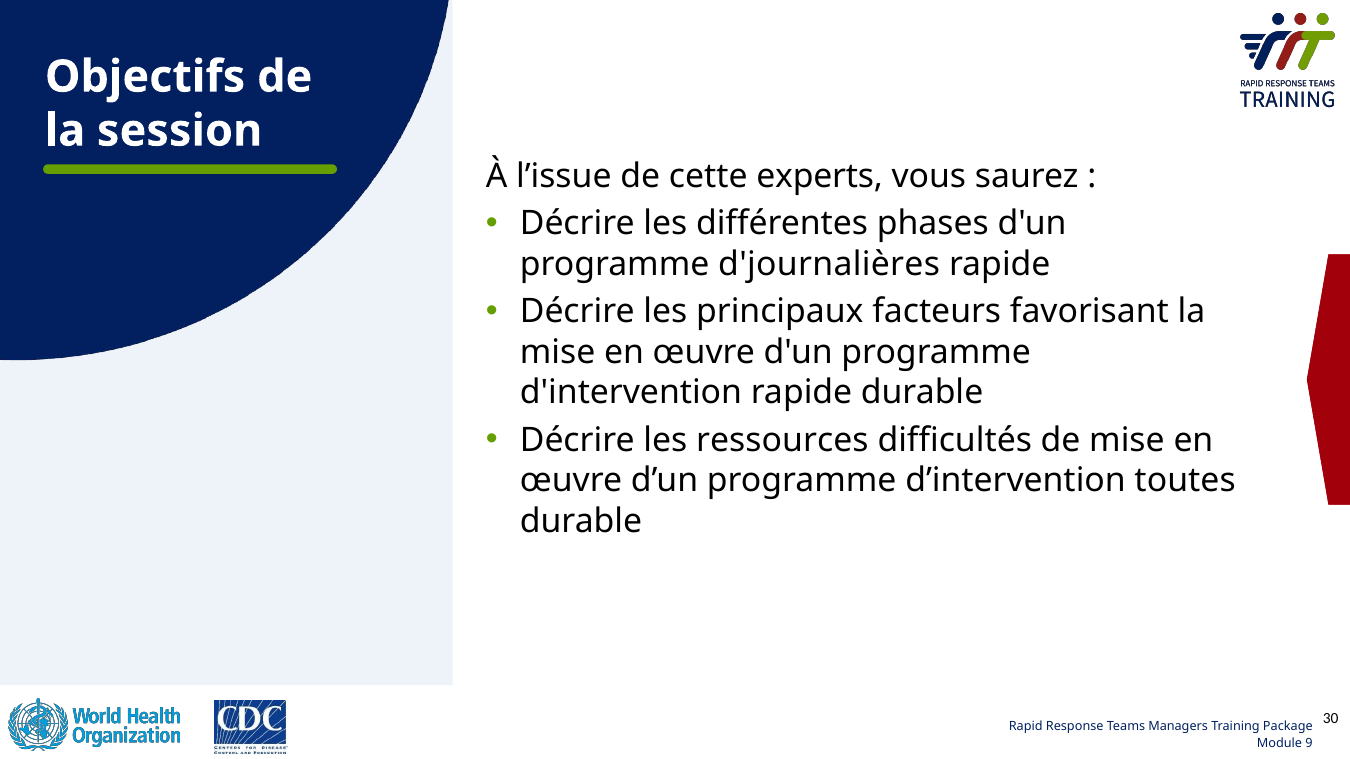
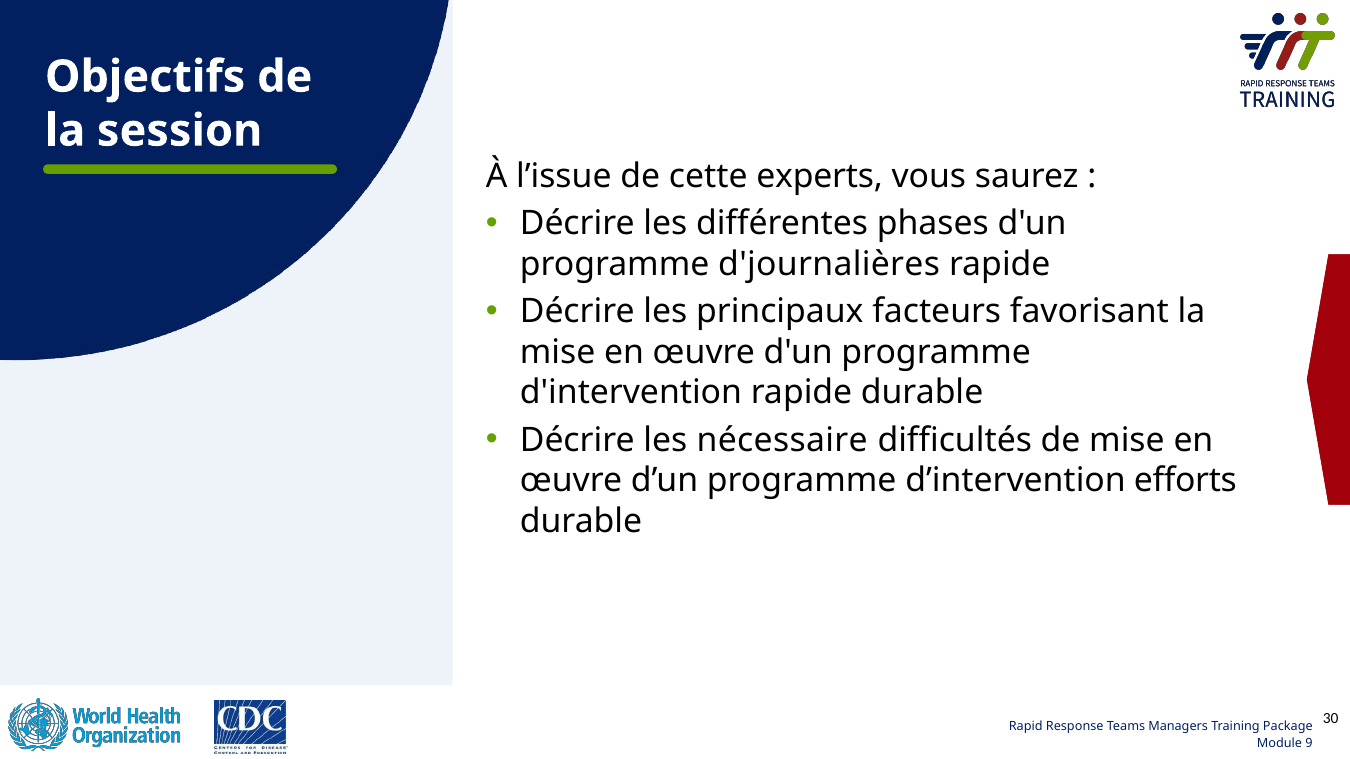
ressources: ressources -> nécessaire
toutes: toutes -> efforts
